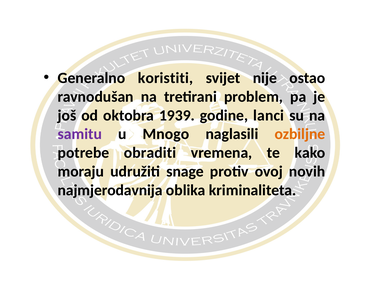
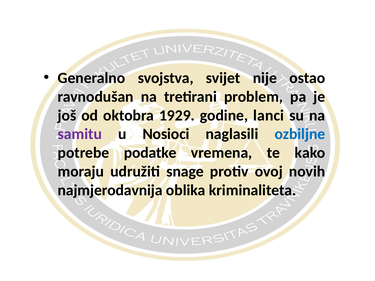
koristiti: koristiti -> svojstva
1939: 1939 -> 1929
Mnogo: Mnogo -> Nosioci
ozbiljne colour: orange -> blue
obraditi: obraditi -> podatke
